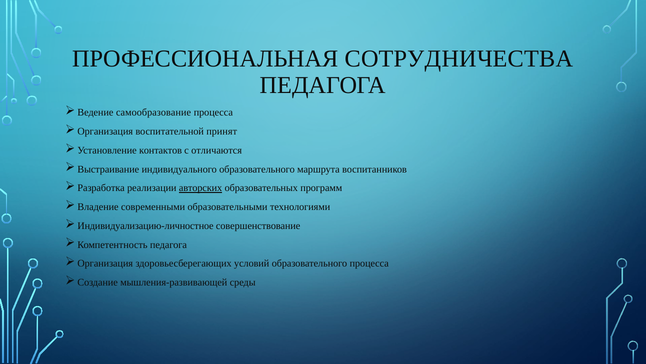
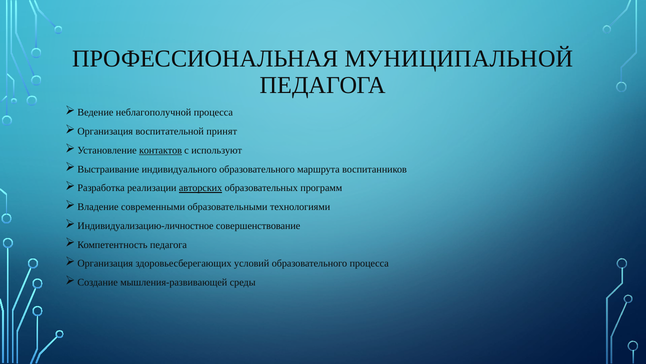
СОТРУДНИЧЕСТВА: СОТРУДНИЧЕСТВА -> МУНИЦИПАЛЬНОЙ
самообразование: самообразование -> неблагополучной
контактов underline: none -> present
отличаются: отличаются -> используют
